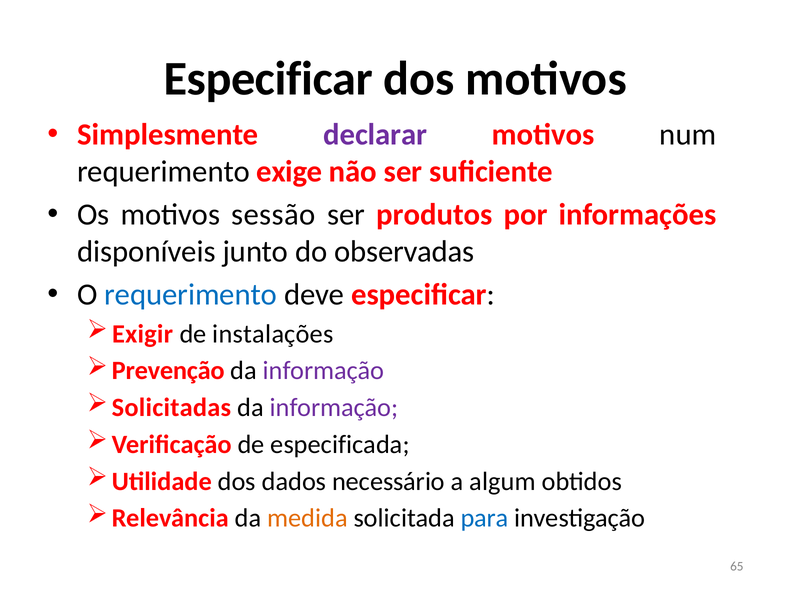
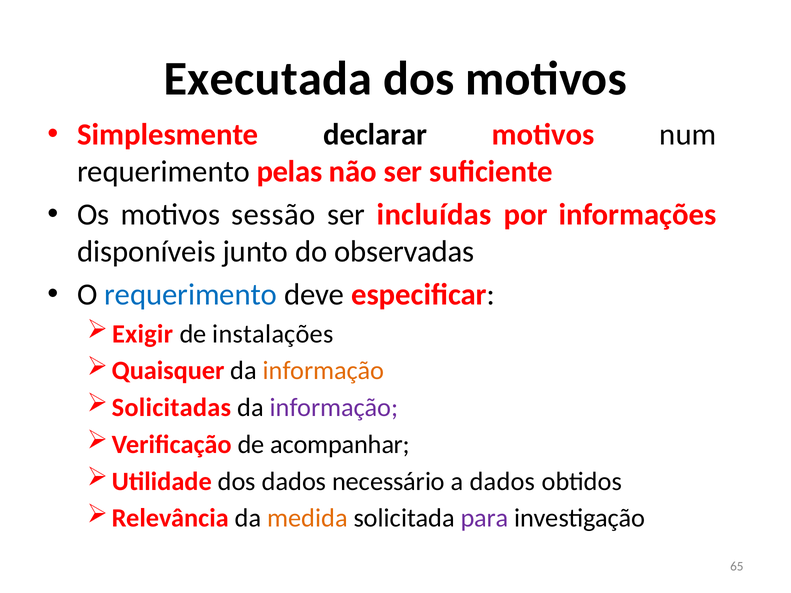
Especificar at (268, 79): Especificar -> Executada
declarar colour: purple -> black
exige: exige -> pelas
produtos: produtos -> incluídas
Prevenção: Prevenção -> Quaisquer
informação at (324, 371) colour: purple -> orange
especificada: especificada -> acompanhar
a algum: algum -> dados
para colour: blue -> purple
